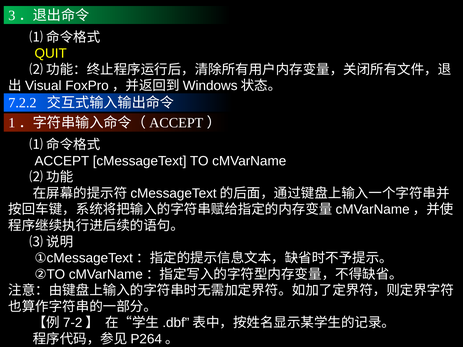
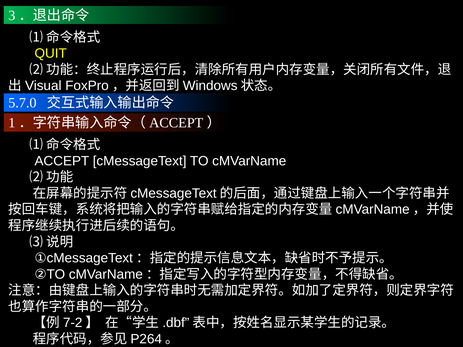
7.2.2: 7.2.2 -> 5.7.0
